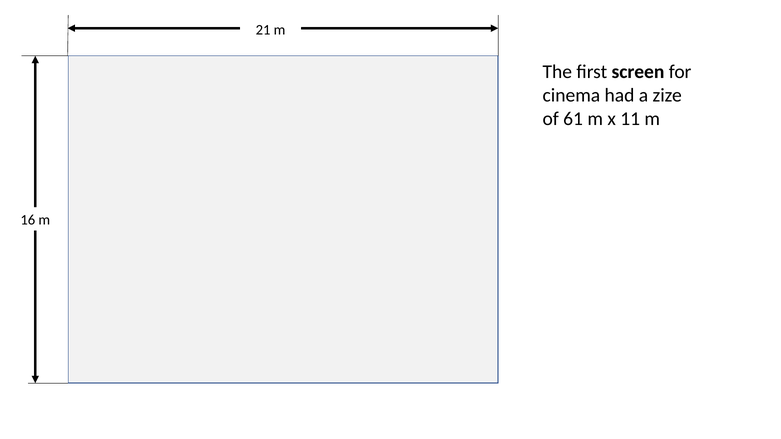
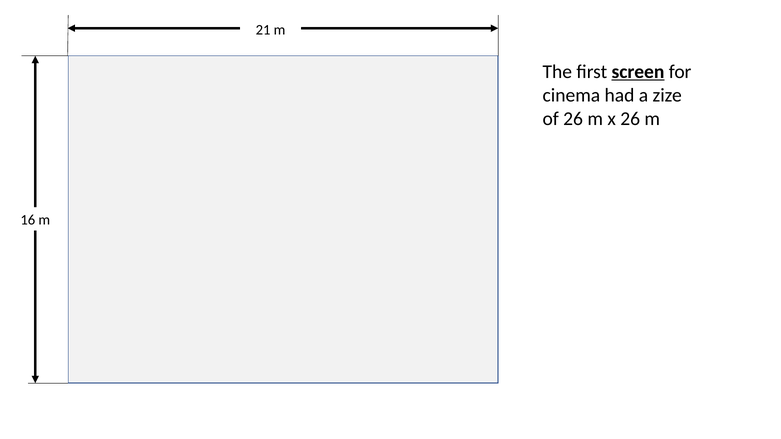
screen underline: none -> present
of 61: 61 -> 26
x 11: 11 -> 26
